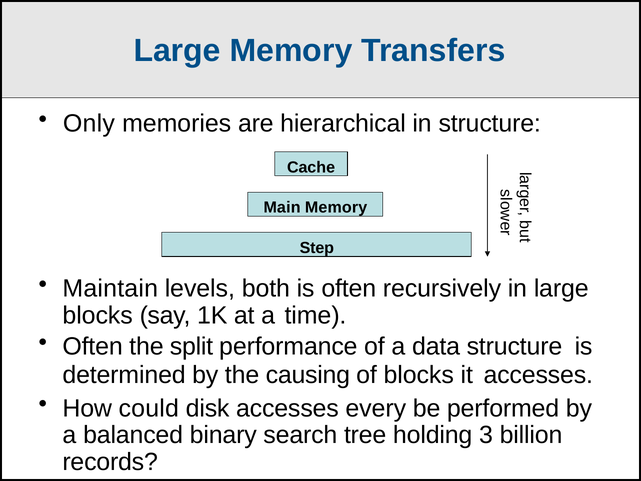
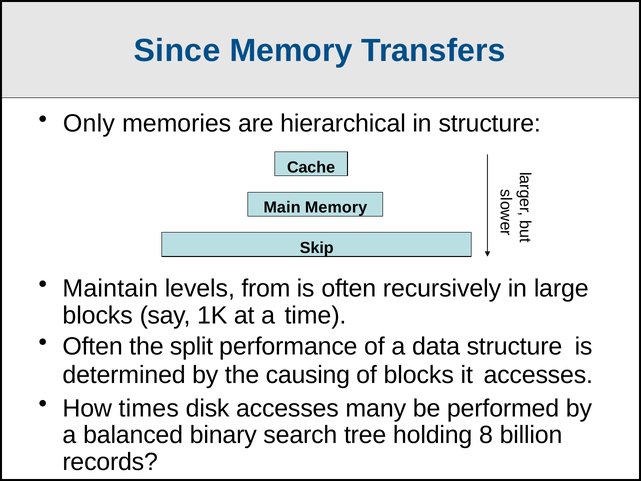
Large at (177, 50): Large -> Since
Step: Step -> Skip
both: both -> from
could: could -> times
every: every -> many
3: 3 -> 8
